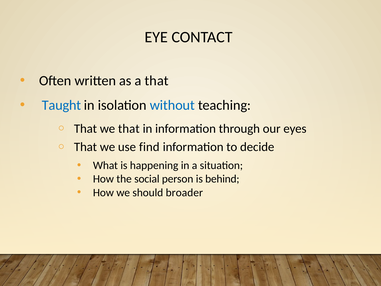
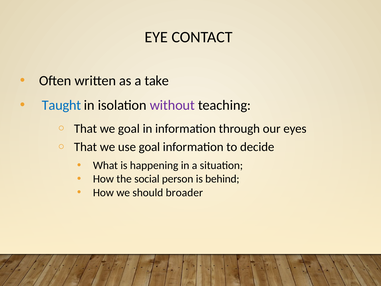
a that: that -> take
without colour: blue -> purple
we that: that -> goal
use find: find -> goal
